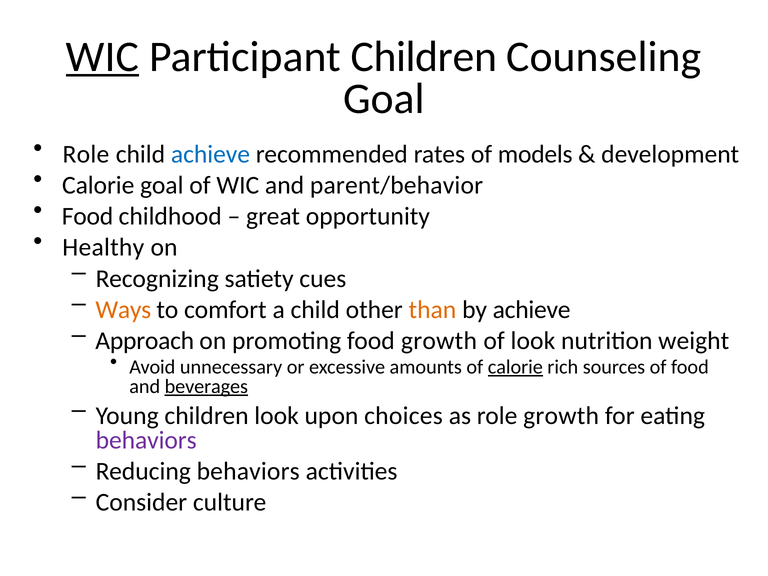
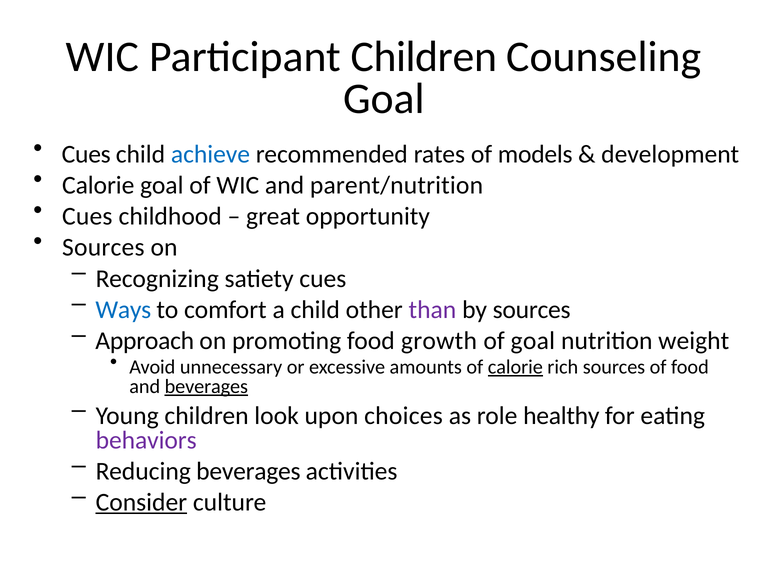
WIC at (103, 57) underline: present -> none
Role at (86, 154): Role -> Cues
parent/behavior: parent/behavior -> parent/nutrition
Food at (88, 216): Food -> Cues
Healthy at (103, 248): Healthy -> Sources
Ways colour: orange -> blue
than colour: orange -> purple
by achieve: achieve -> sources
of look: look -> goal
role growth: growth -> healthy
Reducing behaviors: behaviors -> beverages
Consider underline: none -> present
